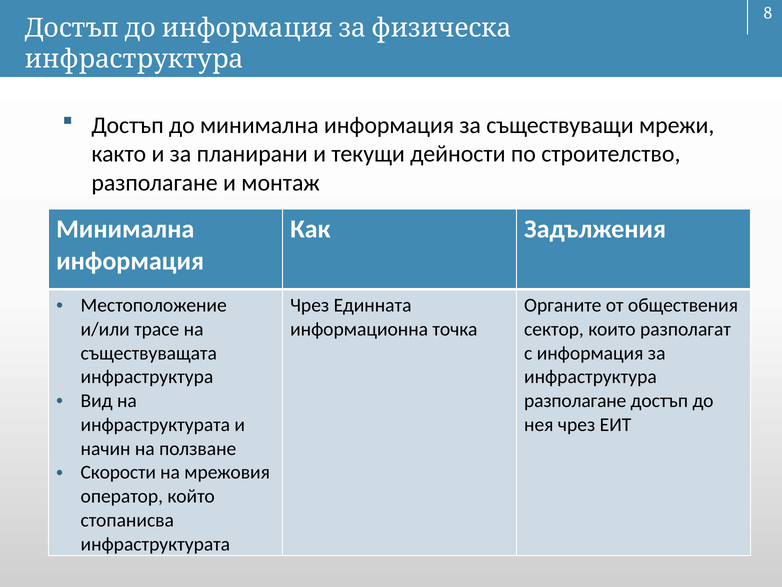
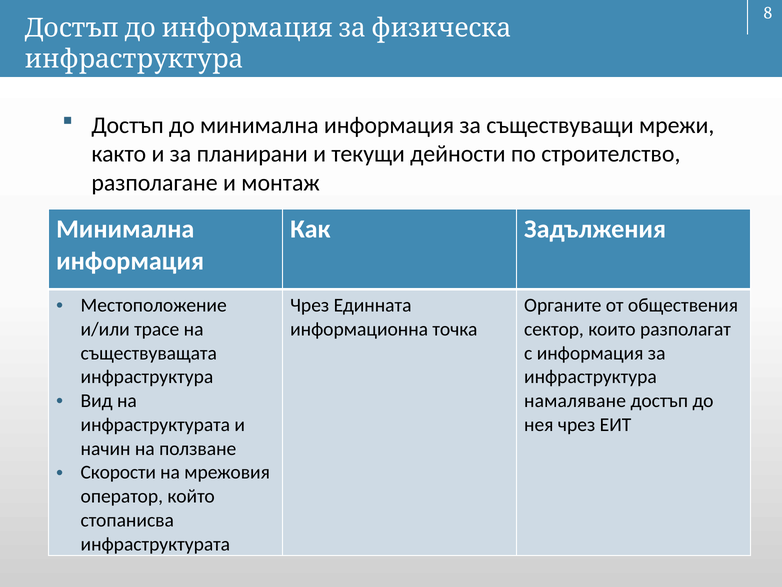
разполагане at (575, 401): разполагане -> намаляване
